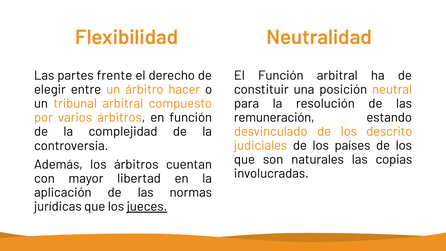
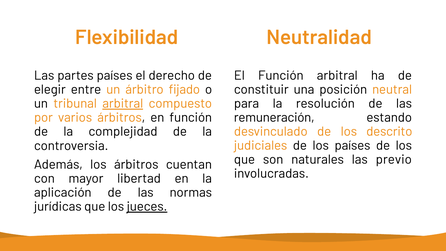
partes frente: frente -> países
hacer: hacer -> fijado
arbitral at (123, 104) underline: none -> present
copias: copias -> previo
